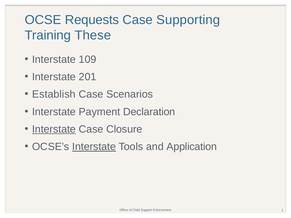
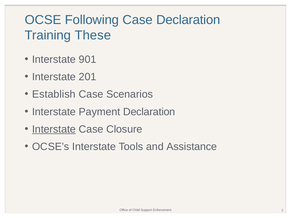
Requests: Requests -> Following
Case Supporting: Supporting -> Declaration
109: 109 -> 901
Interstate at (94, 147) underline: present -> none
Application: Application -> Assistance
